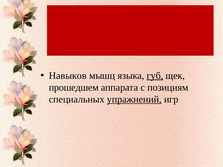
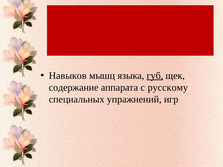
прошедшем: прошедшем -> содержание
позициям: позициям -> русскому
упражнений underline: present -> none
